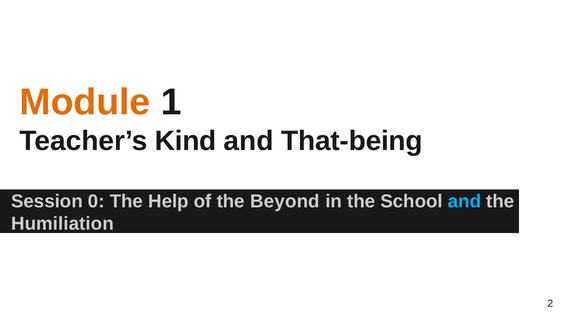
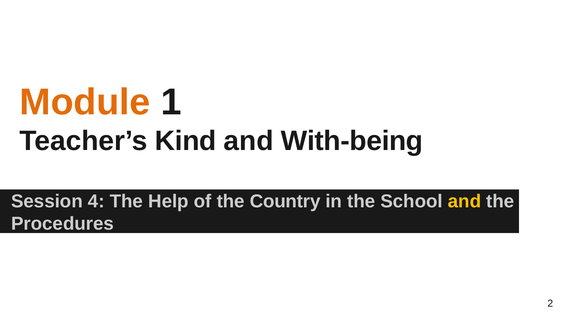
That-being: That-being -> With-being
0: 0 -> 4
Beyond: Beyond -> Country
and at (464, 202) colour: light blue -> yellow
Humiliation: Humiliation -> Procedures
